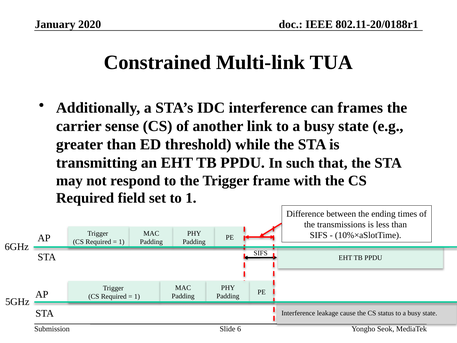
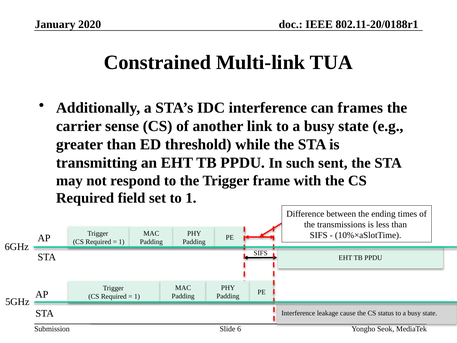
that: that -> sent
